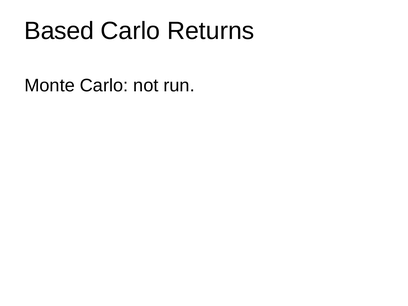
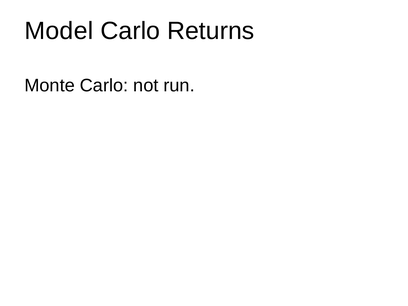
Based: Based -> Model
